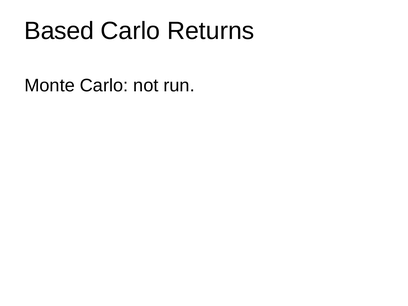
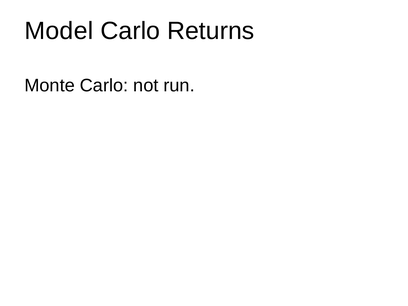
Based: Based -> Model
